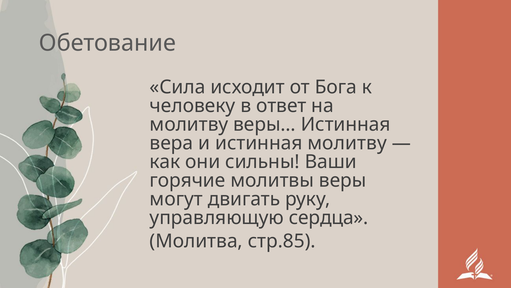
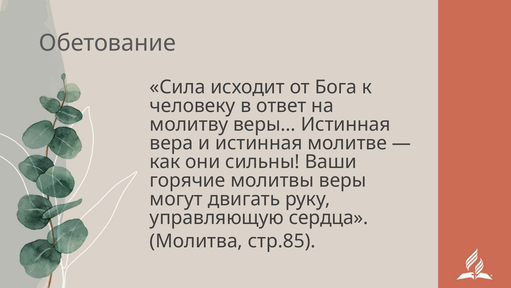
истинная молитву: молитву -> молитве
